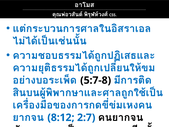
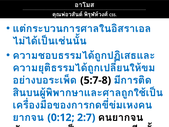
8:12: 8:12 -> 0:12
